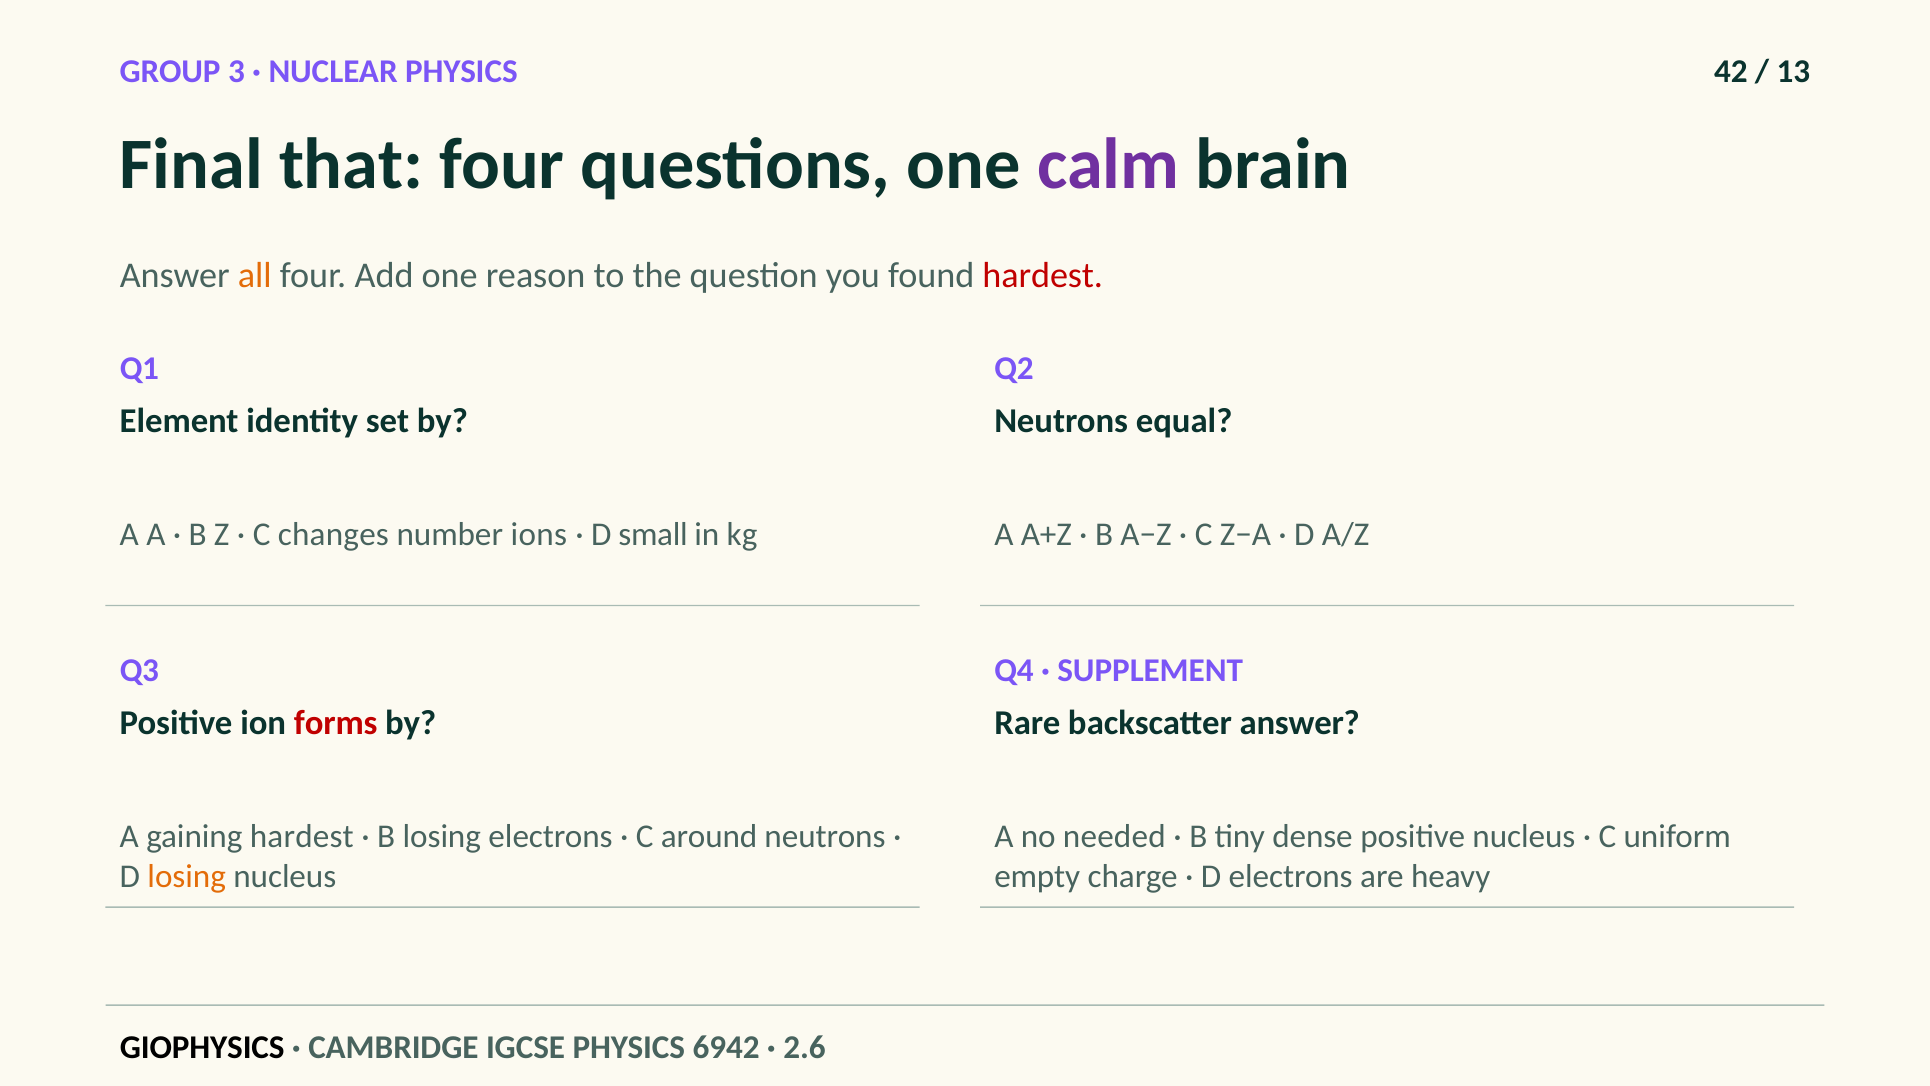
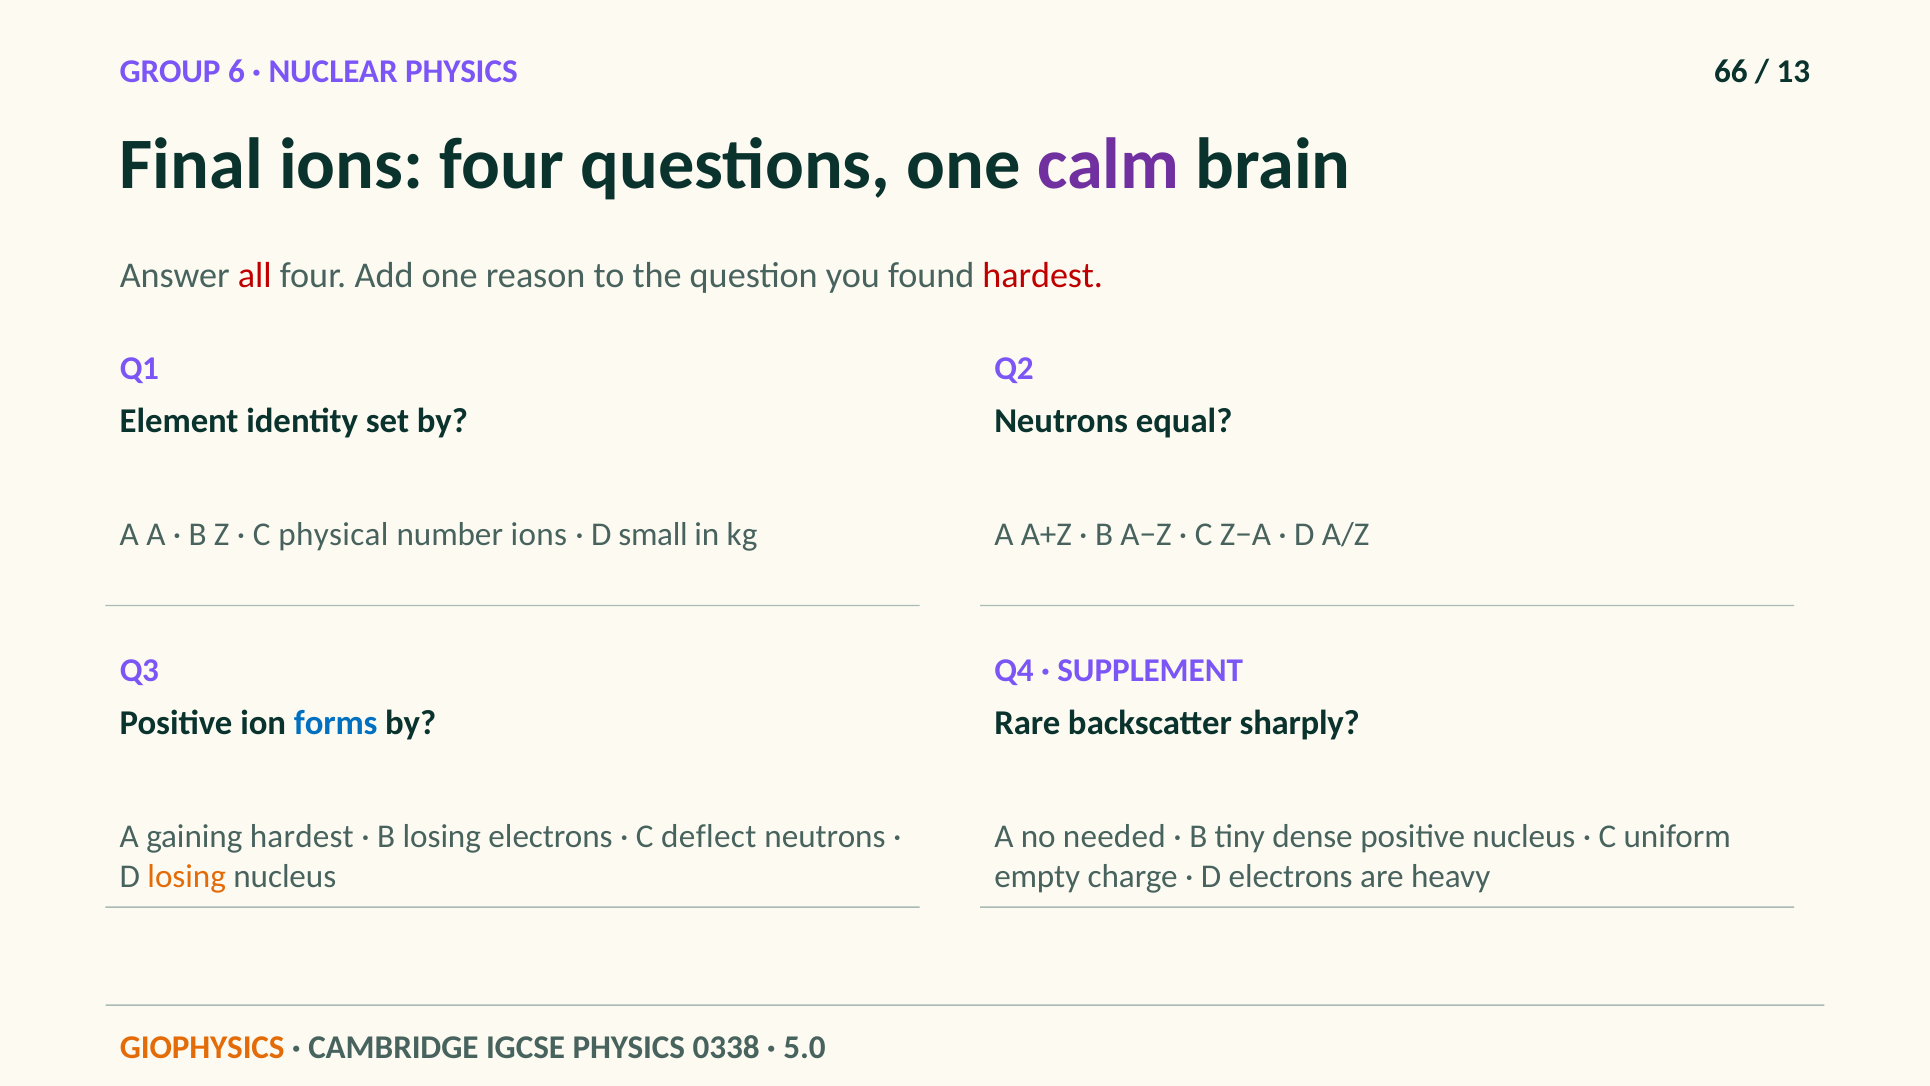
3: 3 -> 6
42: 42 -> 66
Final that: that -> ions
all colour: orange -> red
changes: changes -> physical
forms colour: red -> blue
backscatter answer: answer -> sharply
around: around -> deflect
GIOPHYSICS colour: black -> orange
6942: 6942 -> 0338
2.6: 2.6 -> 5.0
